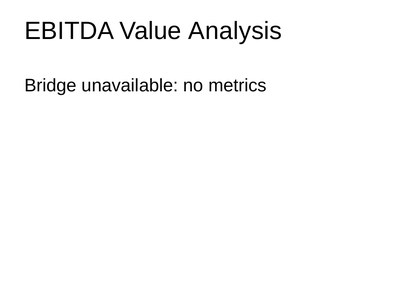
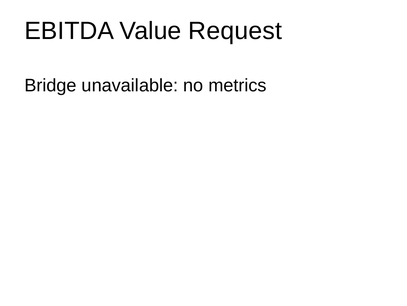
Analysis: Analysis -> Request
